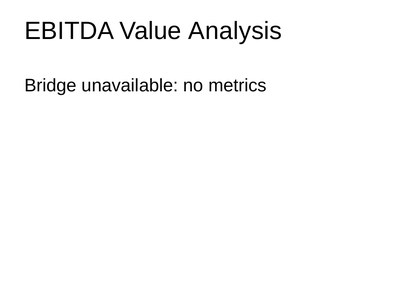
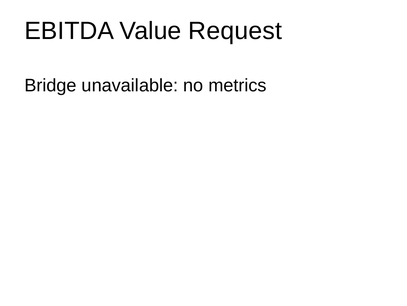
Analysis: Analysis -> Request
